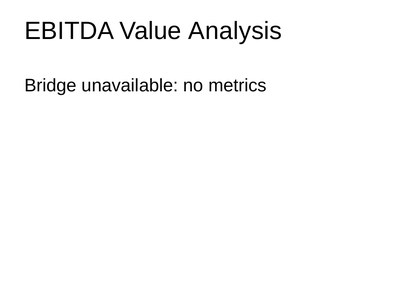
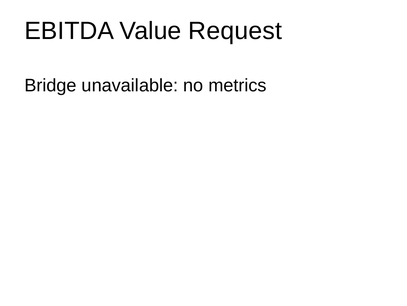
Analysis: Analysis -> Request
